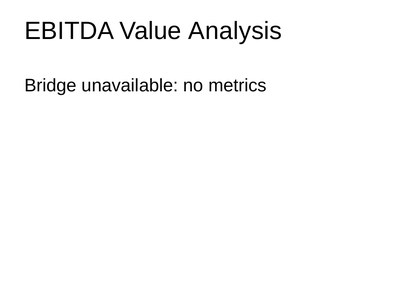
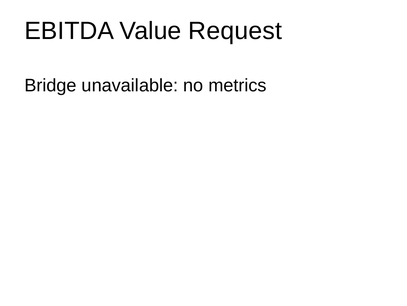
Analysis: Analysis -> Request
